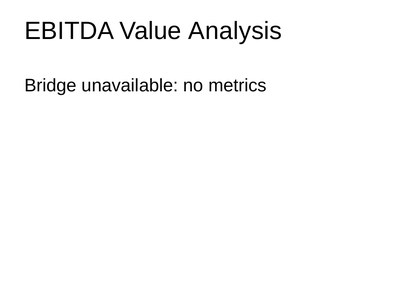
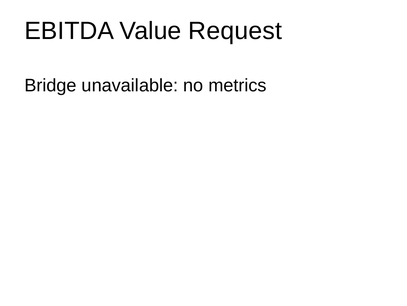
Analysis: Analysis -> Request
